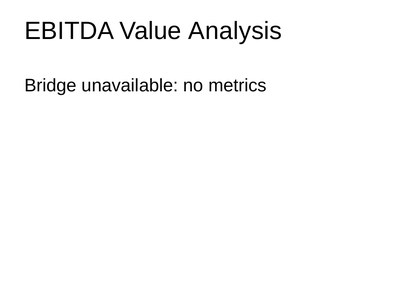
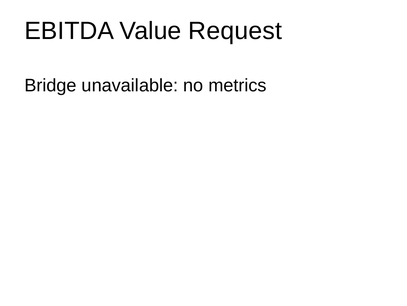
Analysis: Analysis -> Request
